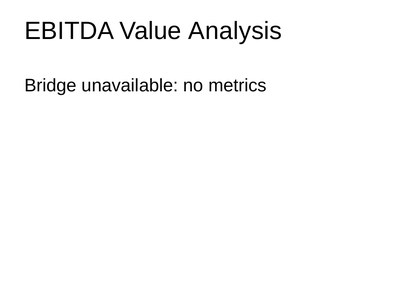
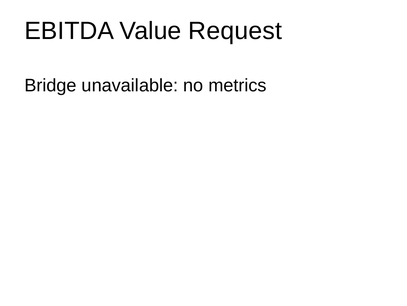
Analysis: Analysis -> Request
